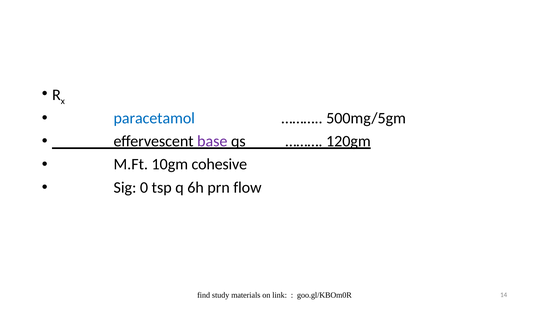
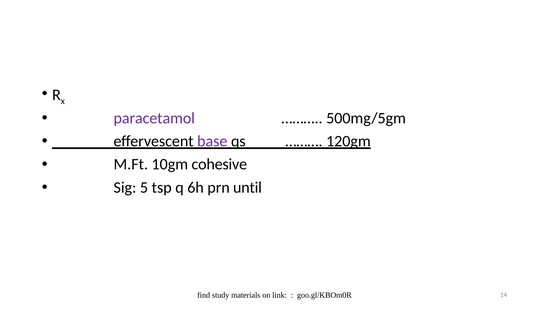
paracetamol colour: blue -> purple
0: 0 -> 5
flow: flow -> until
